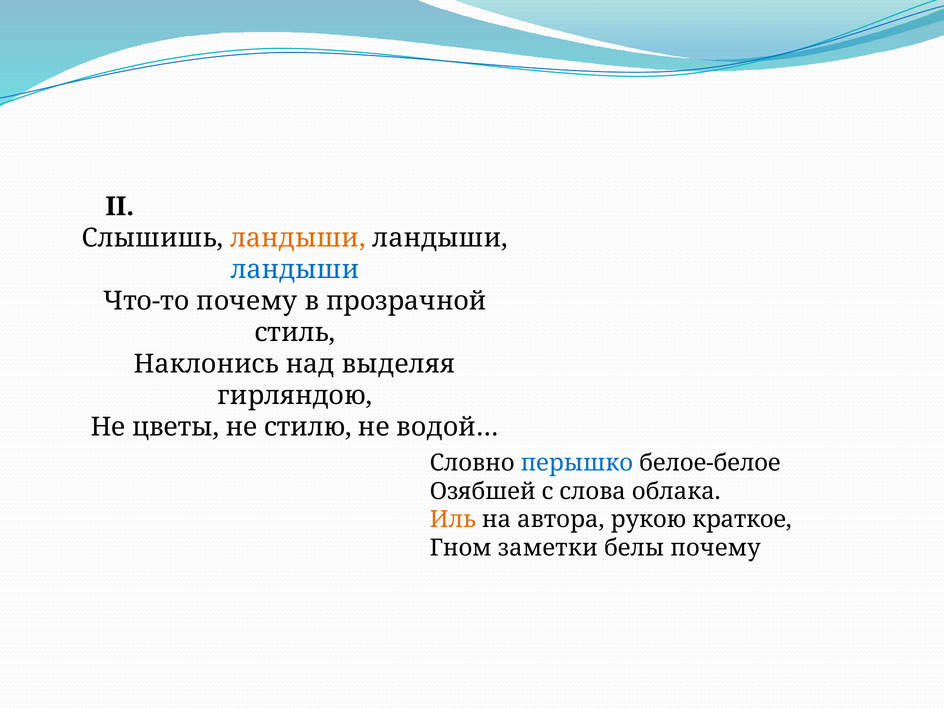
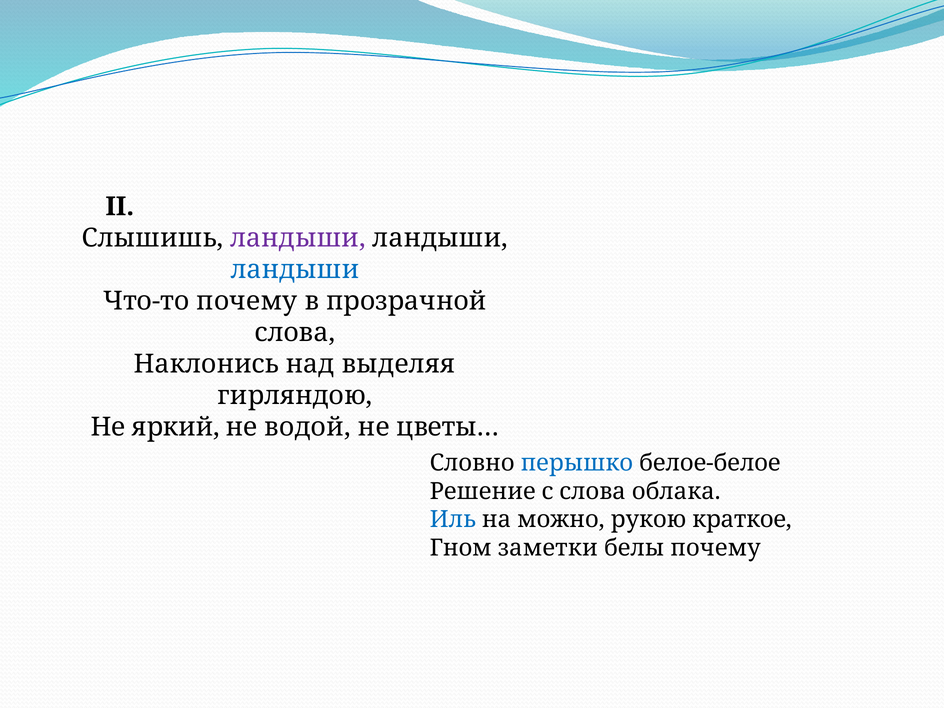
ландыши at (298, 238) colour: orange -> purple
стиль at (295, 332): стиль -> слова
цветы: цветы -> яркий
стилю: стилю -> водой
водой…: водой… -> цветы…
Озябшей: Озябшей -> Решение
Иль colour: orange -> blue
автора: автора -> можно
